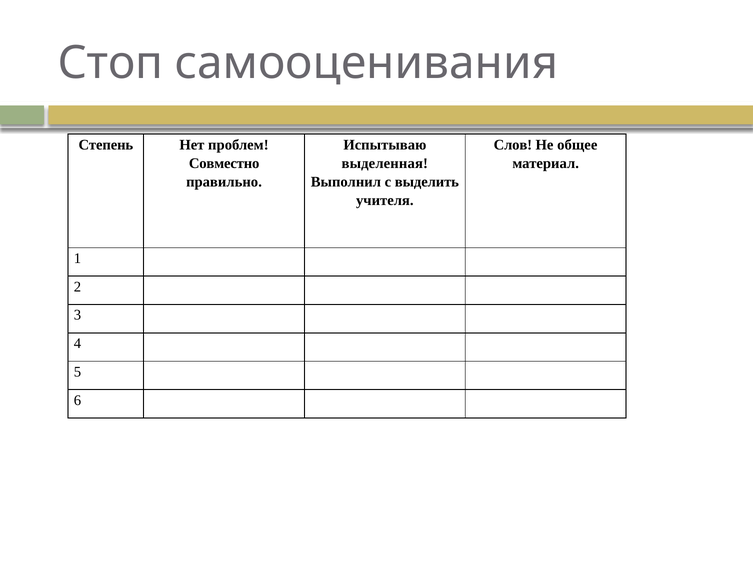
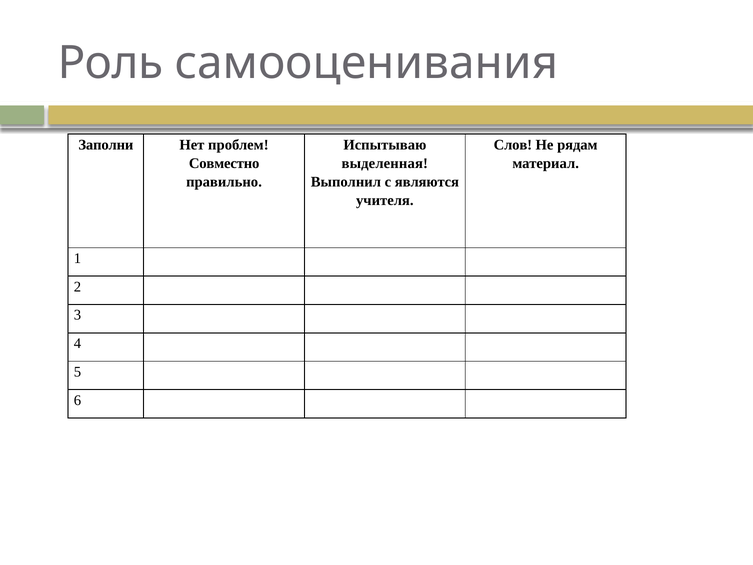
Стоп: Стоп -> Роль
Степень: Степень -> Заполни
общее: общее -> рядам
выделить: выделить -> являются
